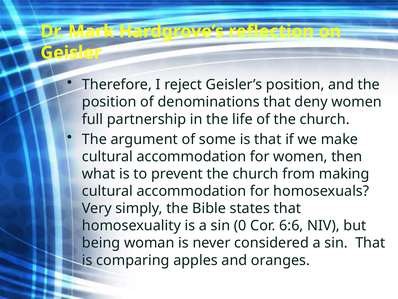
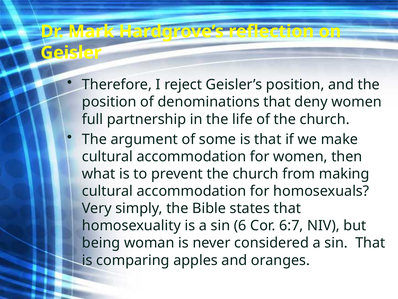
0: 0 -> 6
6:6: 6:6 -> 6:7
